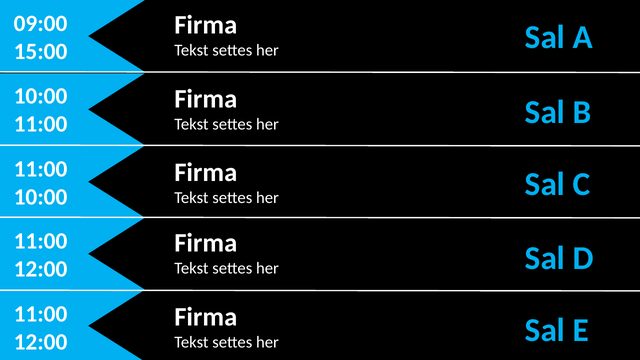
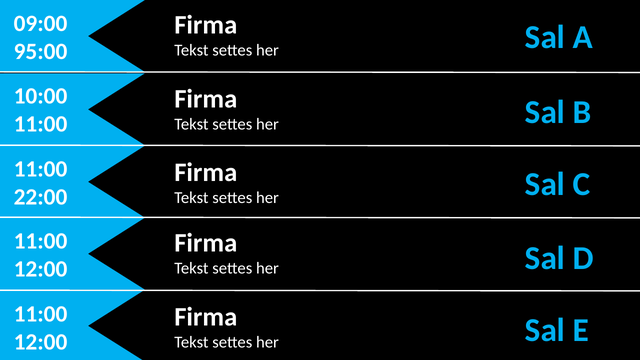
15:00: 15:00 -> 95:00
10:00 at (41, 197): 10:00 -> 22:00
